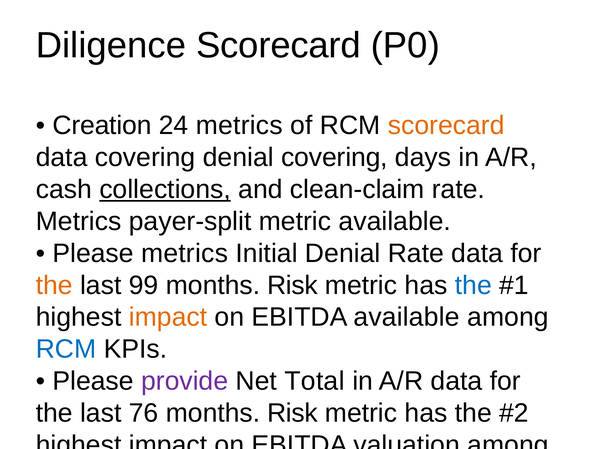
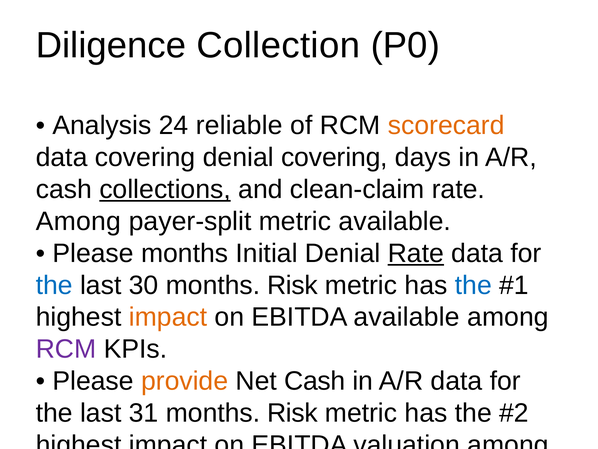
Diligence Scorecard: Scorecard -> Collection
Creation: Creation -> Analysis
24 metrics: metrics -> reliable
Metrics at (79, 221): Metrics -> Among
Please metrics: metrics -> months
Rate at (416, 253) underline: none -> present
the at (54, 285) colour: orange -> blue
99: 99 -> 30
RCM at (66, 349) colour: blue -> purple
provide at (185, 381) colour: purple -> orange
Net Total: Total -> Cash
76: 76 -> 31
